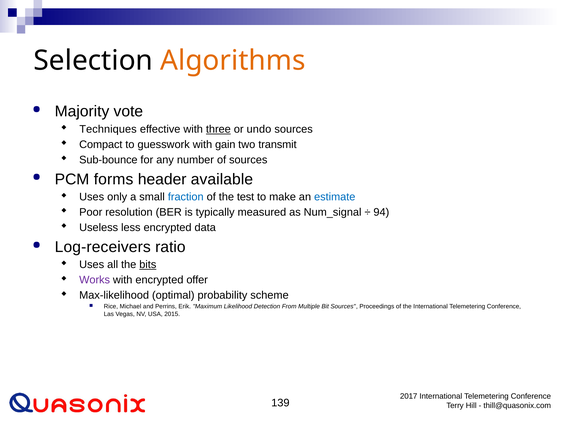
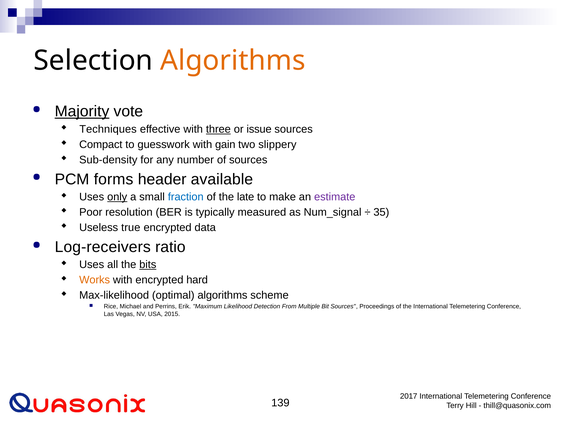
Majority underline: none -> present
undo: undo -> issue
transmit: transmit -> slippery
Sub-bounce: Sub-bounce -> Sub-density
only underline: none -> present
test: test -> late
estimate colour: blue -> purple
94: 94 -> 35
less: less -> true
Works colour: purple -> orange
offer: offer -> hard
optimal probability: probability -> algorithms
